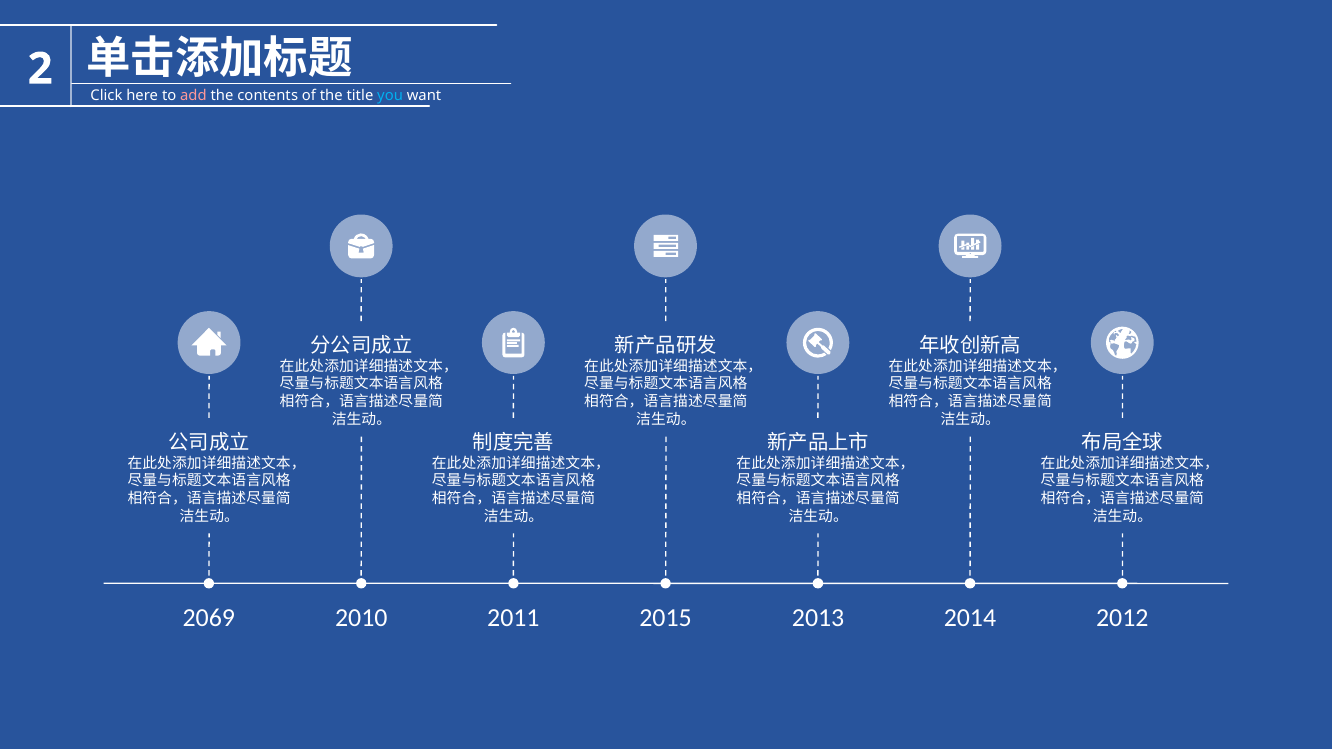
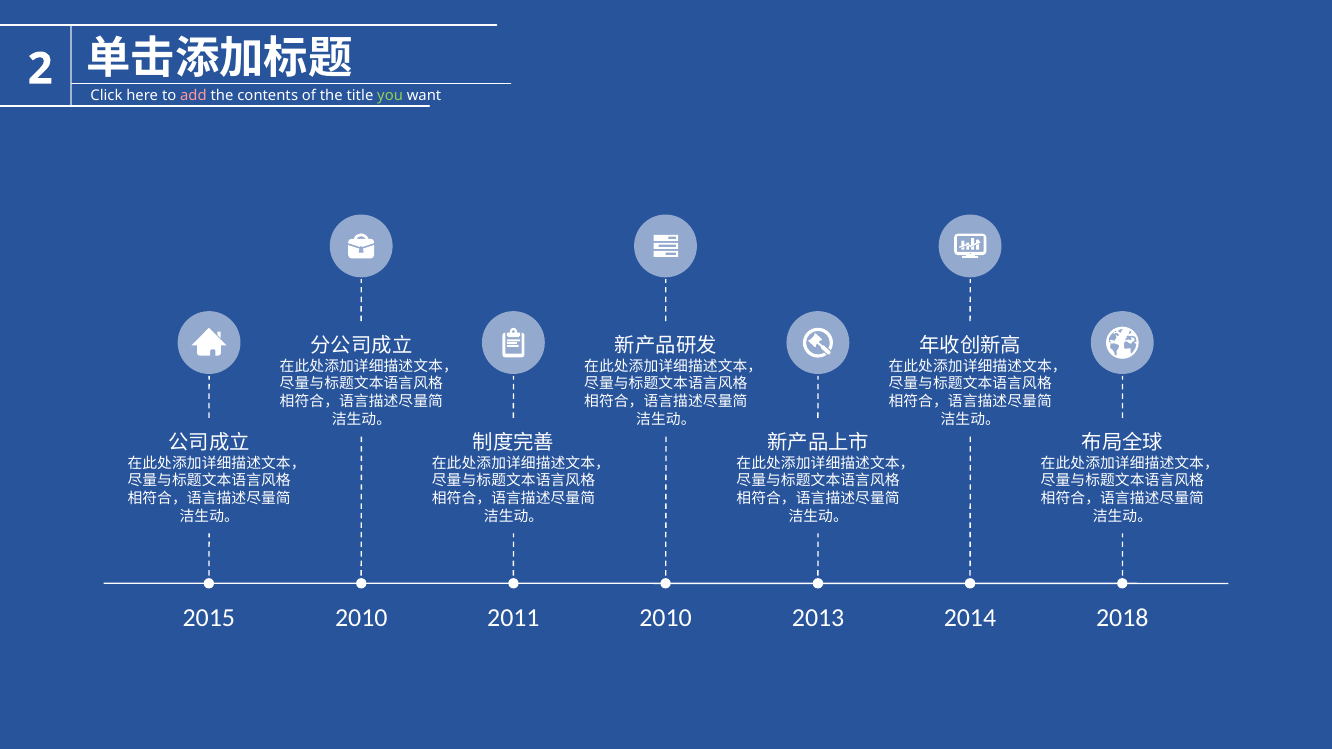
you colour: light blue -> light green
2069: 2069 -> 2015
2011 2015: 2015 -> 2010
2012: 2012 -> 2018
